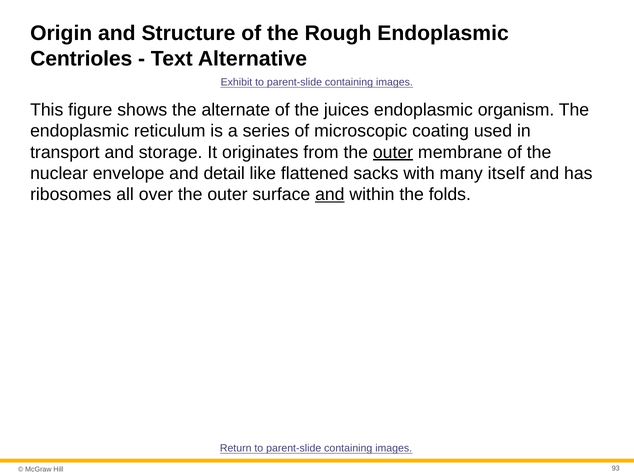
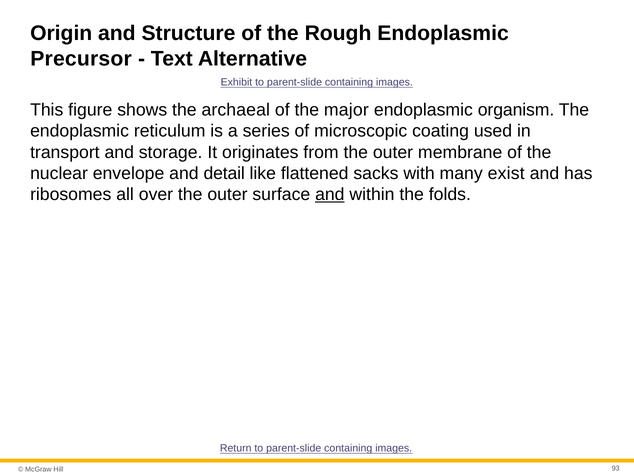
Centrioles: Centrioles -> Precursor
alternate: alternate -> archaeal
juices: juices -> major
outer at (393, 152) underline: present -> none
itself: itself -> exist
